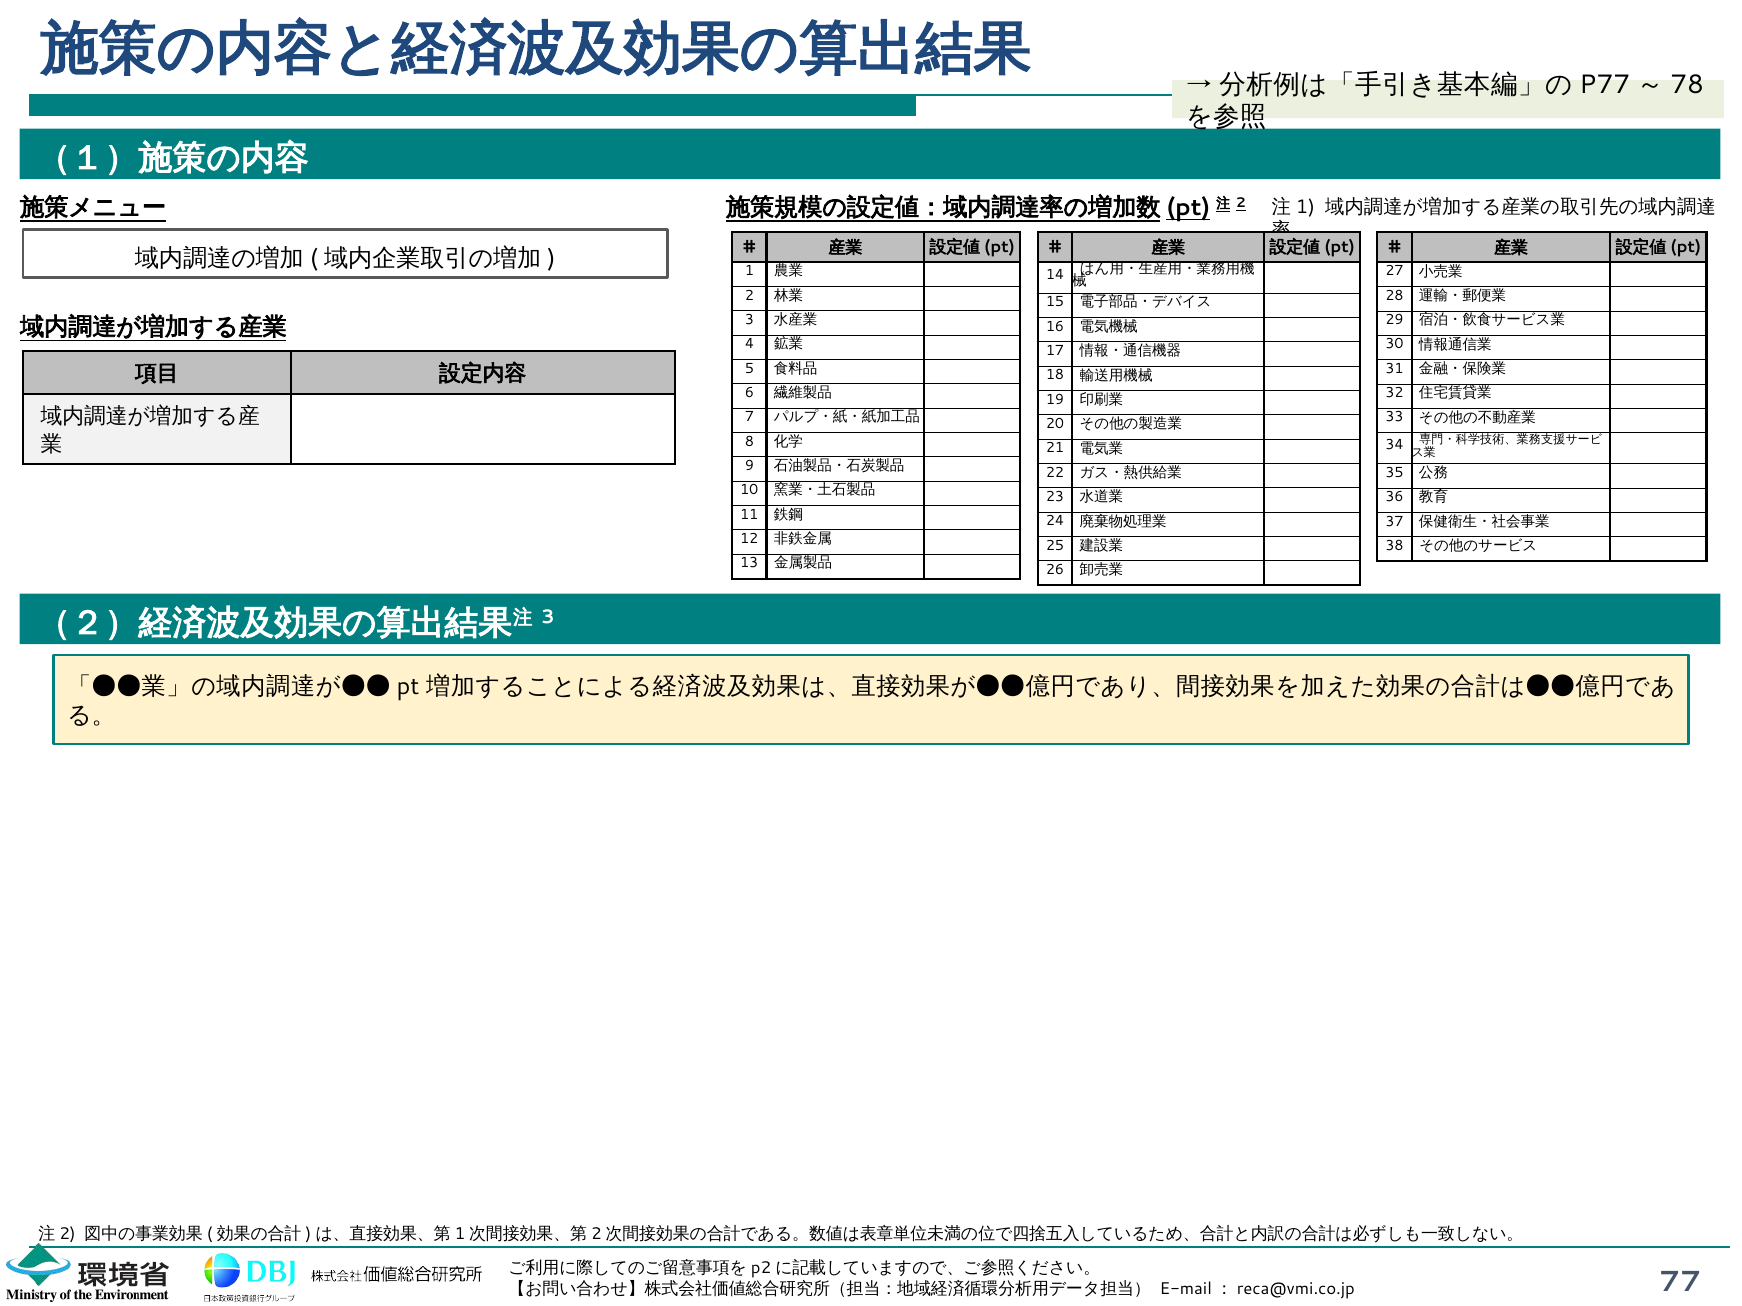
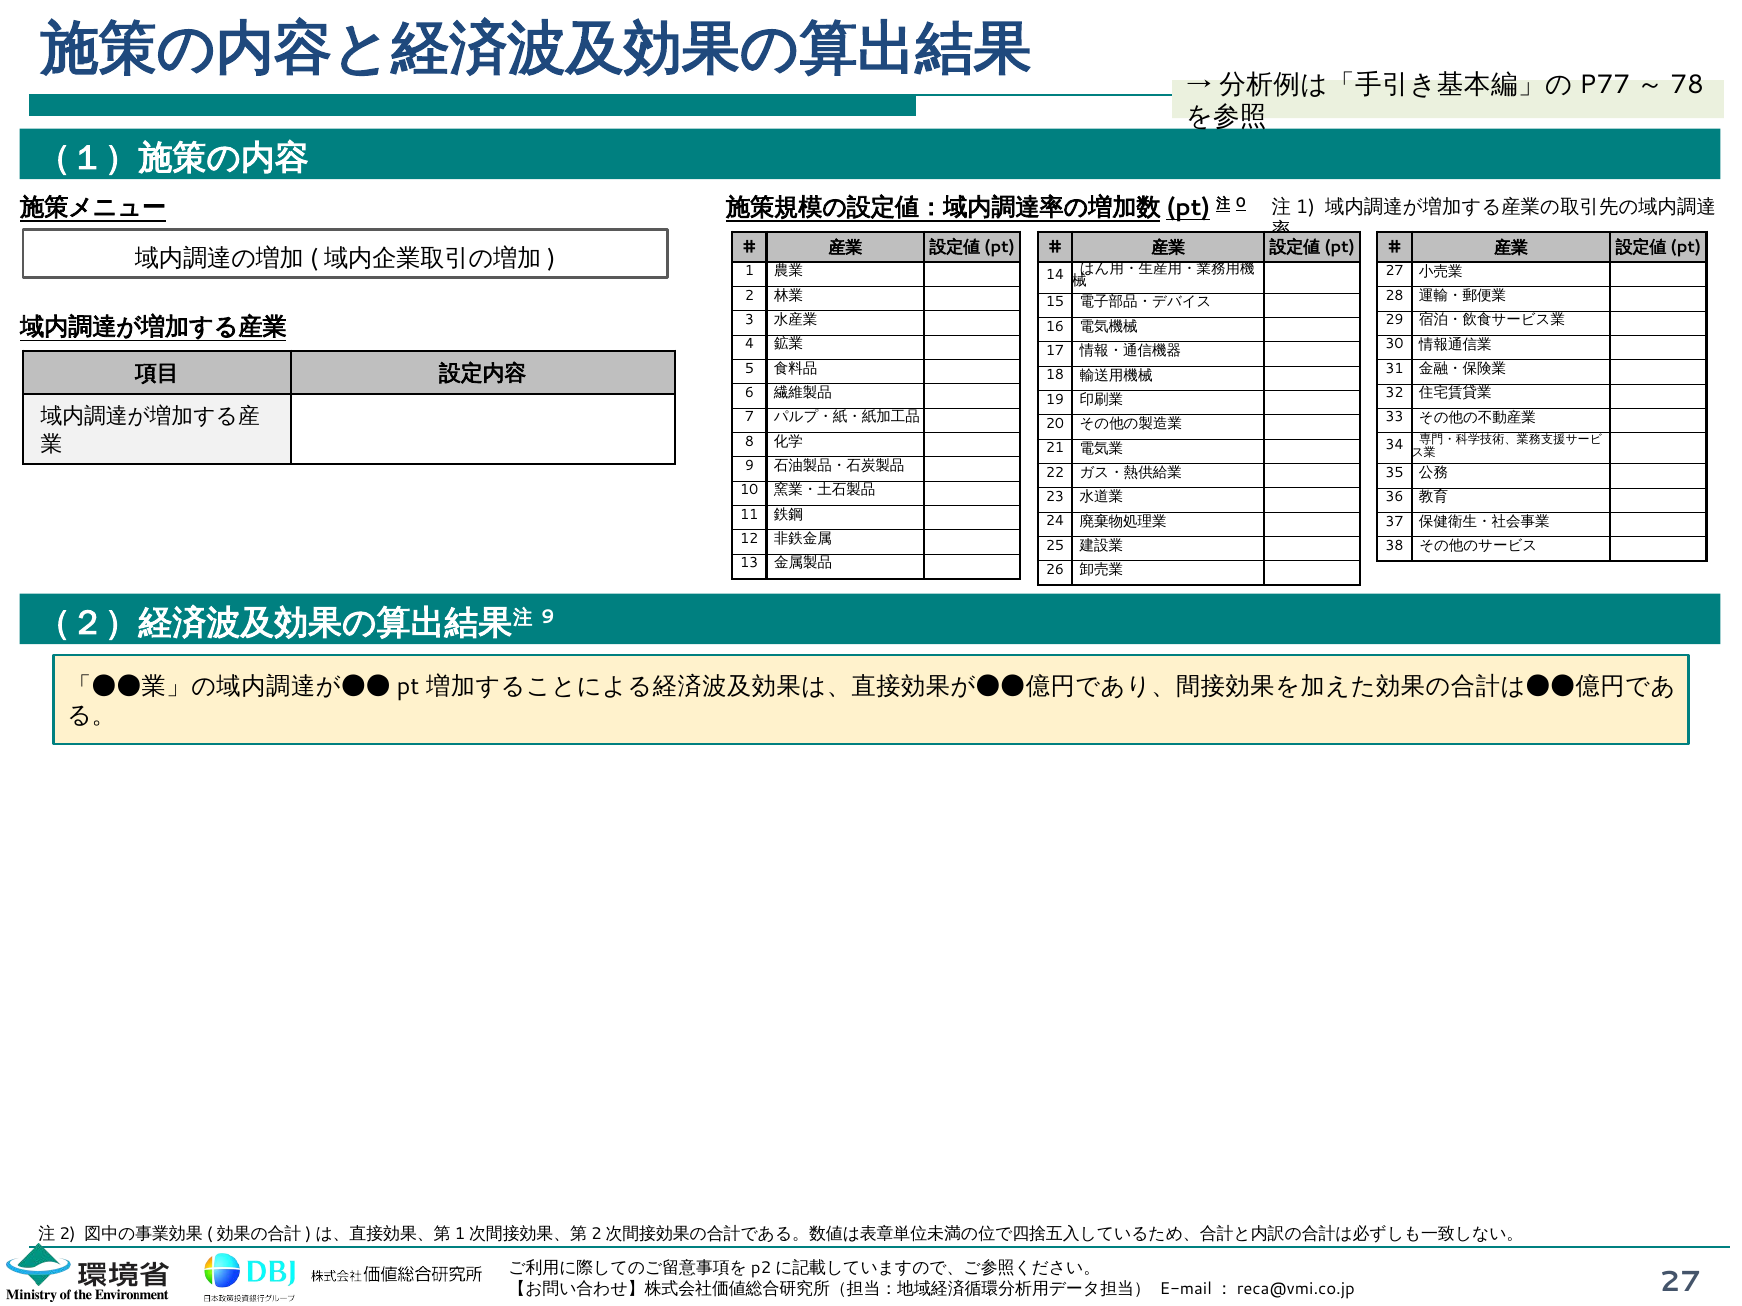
2 at (1241, 203): 2 -> 0
3 at (548, 617): 3 -> 9
77 at (1680, 1282): 77 -> 27
